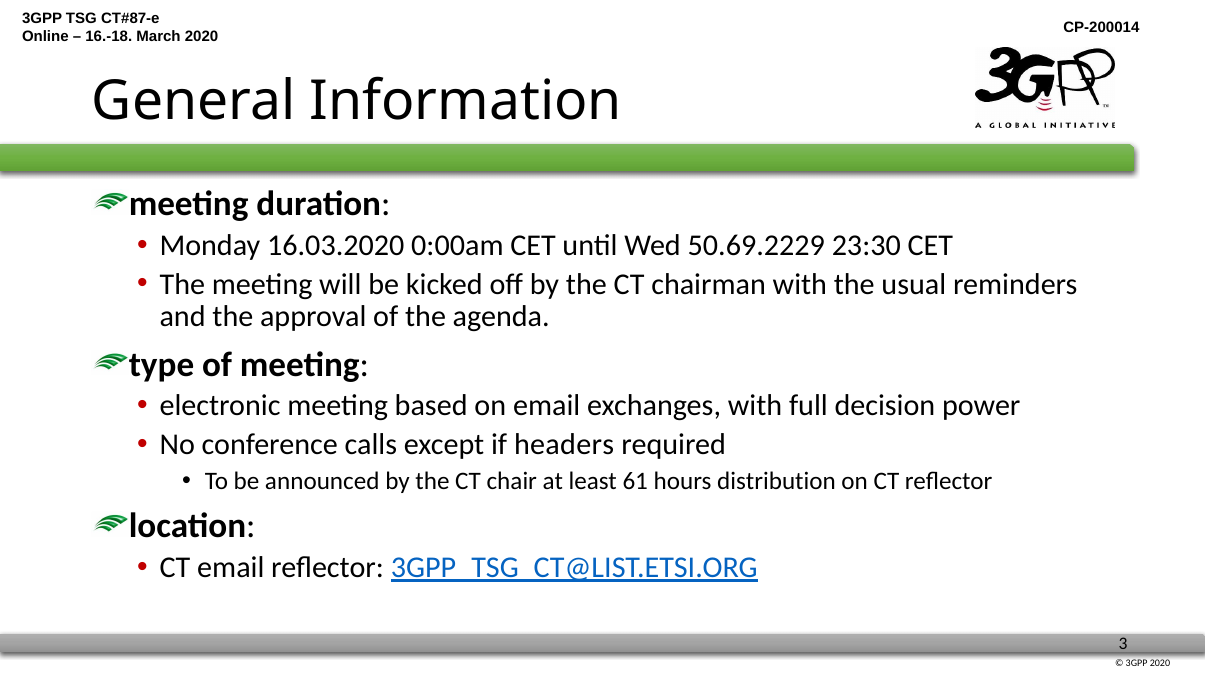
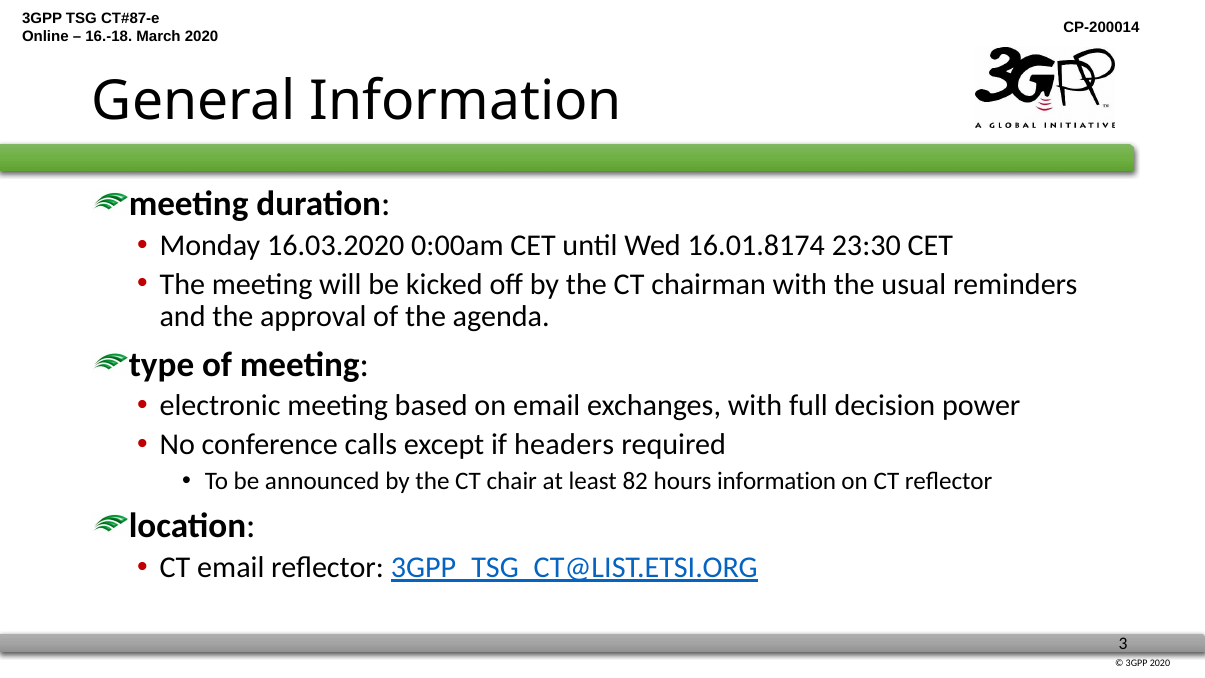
50.69.2229: 50.69.2229 -> 16.01.8174
61: 61 -> 82
hours distribution: distribution -> information
